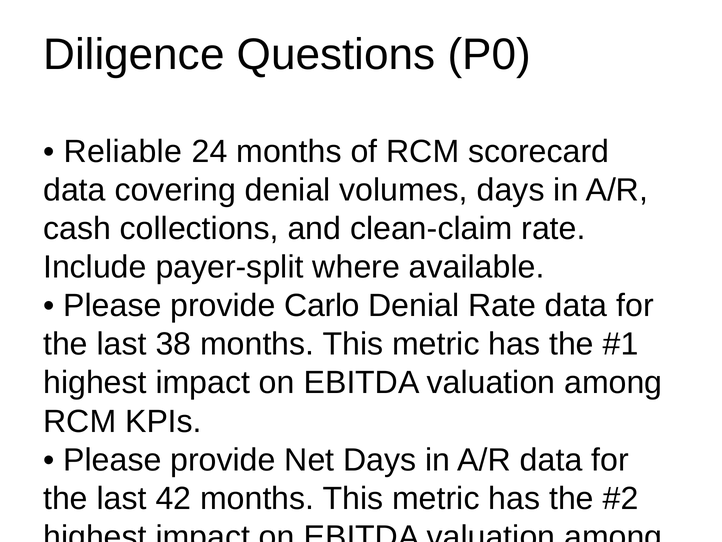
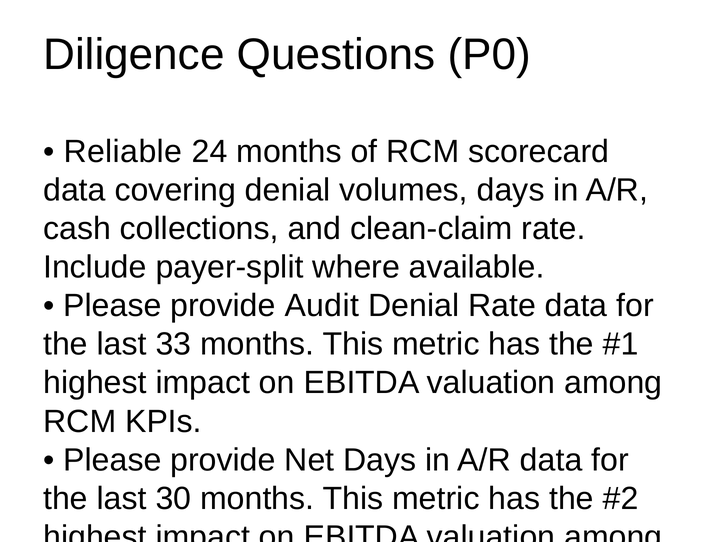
Carlo: Carlo -> Audit
38: 38 -> 33
42: 42 -> 30
